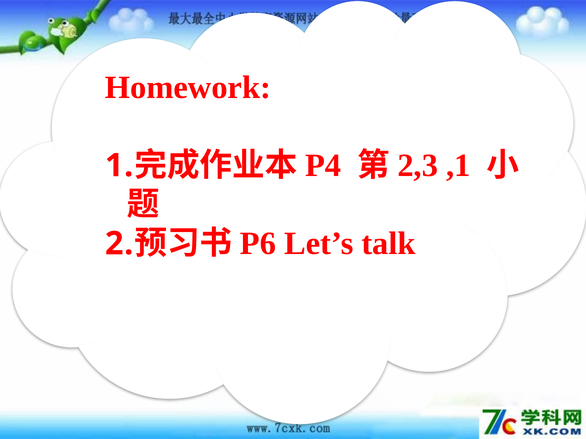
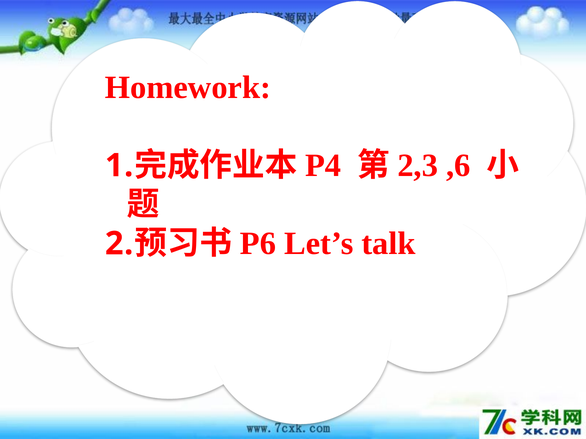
,1: ,1 -> ,6
